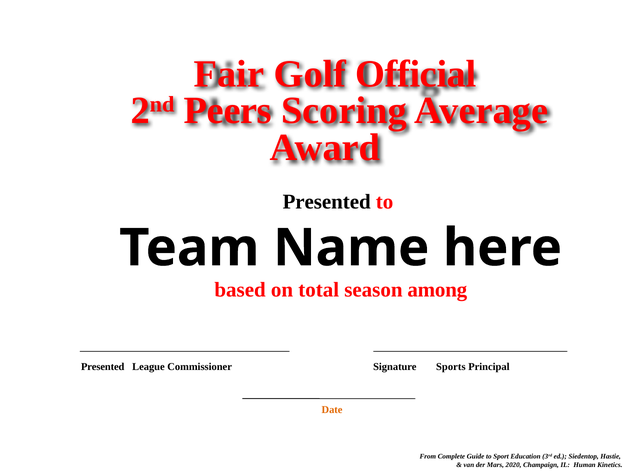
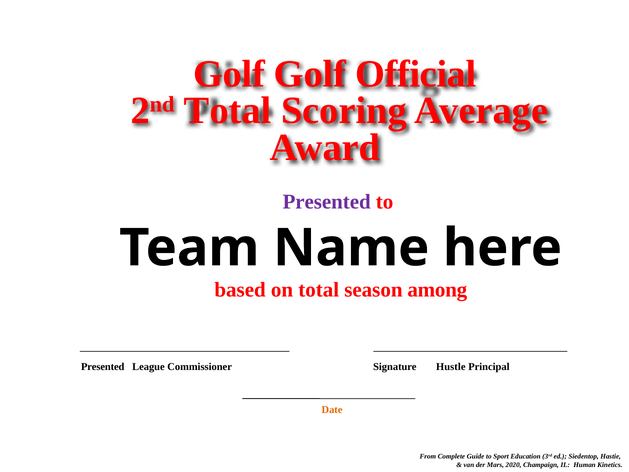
Fair at (229, 74): Fair -> Golf
2nd Peers: Peers -> Total
Presented at (327, 202) colour: black -> purple
Sports: Sports -> Hustle
